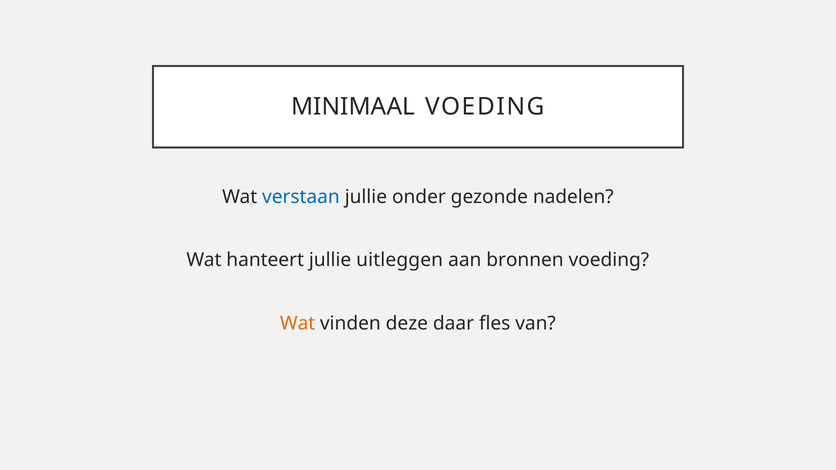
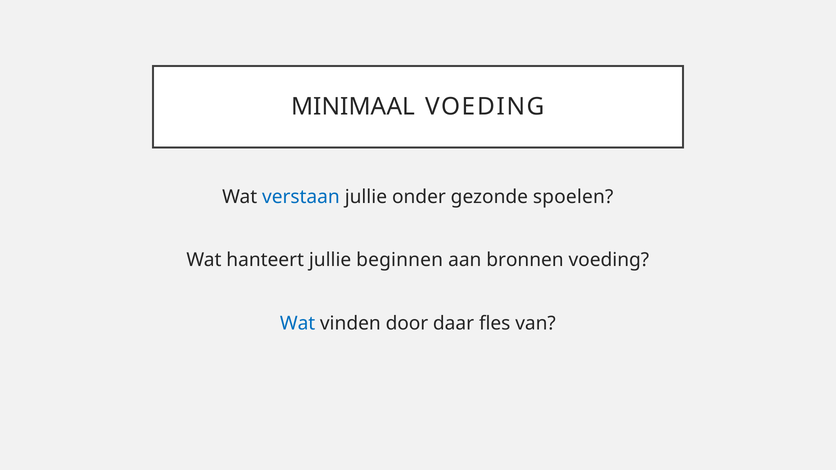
nadelen: nadelen -> spoelen
uitleggen: uitleggen -> beginnen
Wat at (298, 324) colour: orange -> blue
deze: deze -> door
